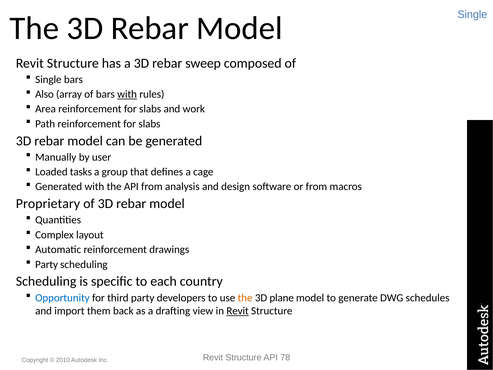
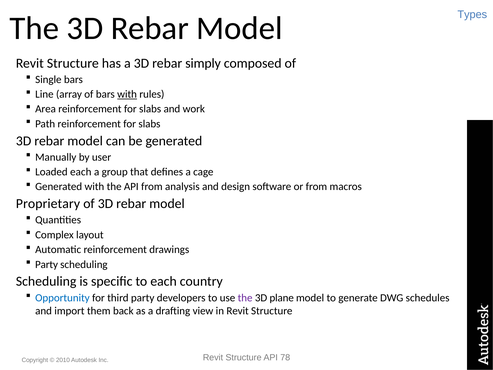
Single at (472, 15): Single -> Types
sweep: sweep -> simply
Also: Also -> Line
Loaded tasks: tasks -> each
the at (245, 298) colour: orange -> purple
Revit at (238, 311) underline: present -> none
